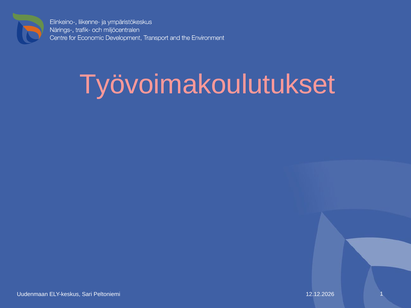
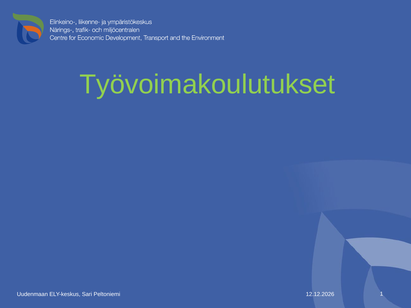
Työvoimakoulutukset colour: pink -> light green
